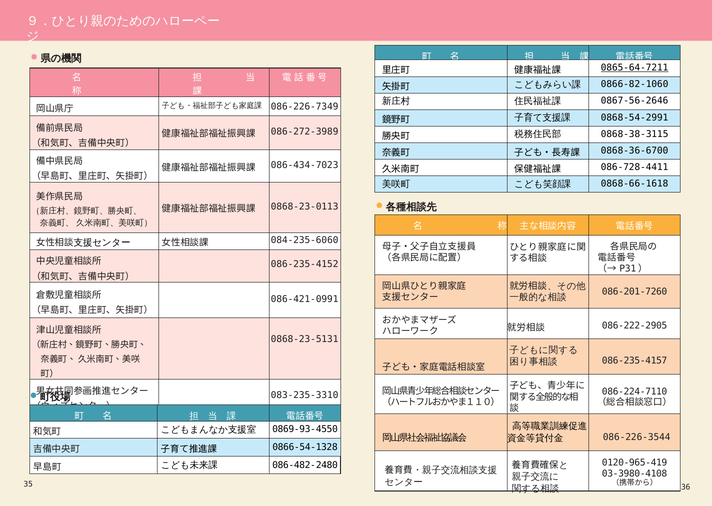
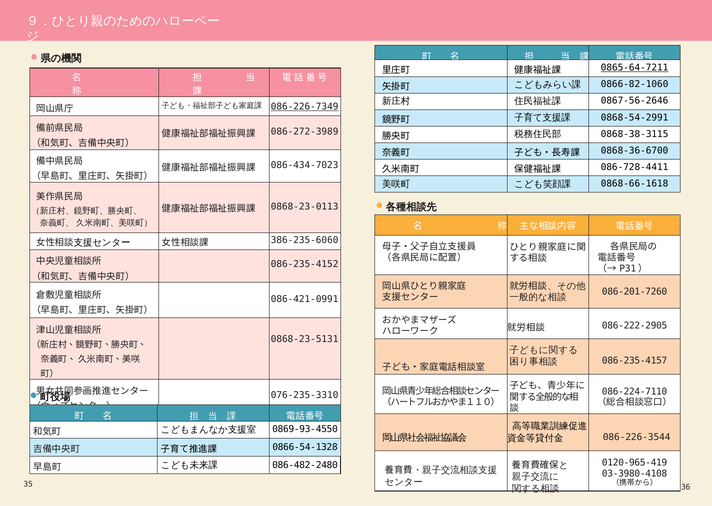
086-226-7349 underline: none -> present
084-235-6060: 084-235-6060 -> 386-235-6060
083-235-3310: 083-235-3310 -> 076-235-3310
